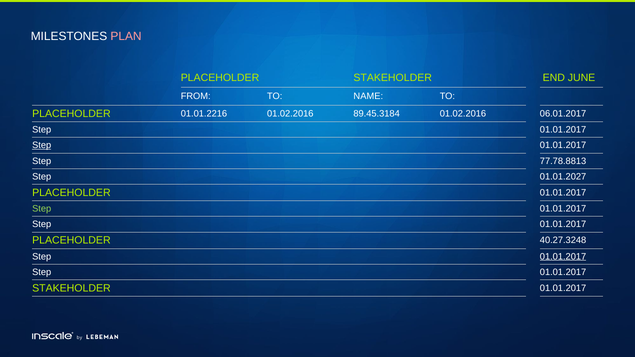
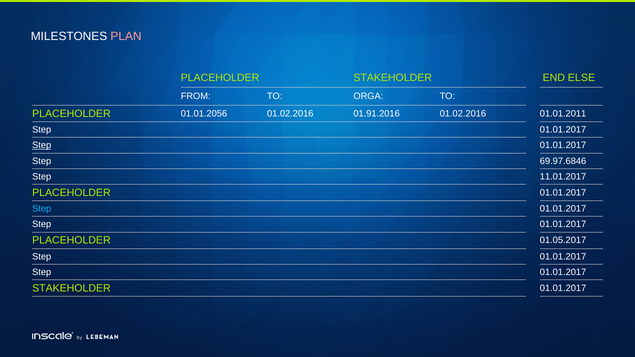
JUNE: JUNE -> ELSE
NAME: NAME -> ORGA
01.01.2216: 01.01.2216 -> 01.01.2056
89.45.3184: 89.45.3184 -> 01.91.2016
06.01.2017: 06.01.2017 -> 01.01.2011
77.78.8813: 77.78.8813 -> 69.97.6846
01.01.2027: 01.01.2027 -> 11.01.2017
Step at (42, 209) colour: light green -> light blue
40.27.3248: 40.27.3248 -> 01.05.2017
01.01.2017 at (563, 257) underline: present -> none
